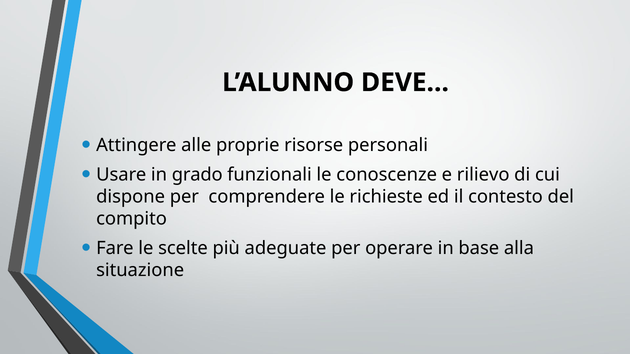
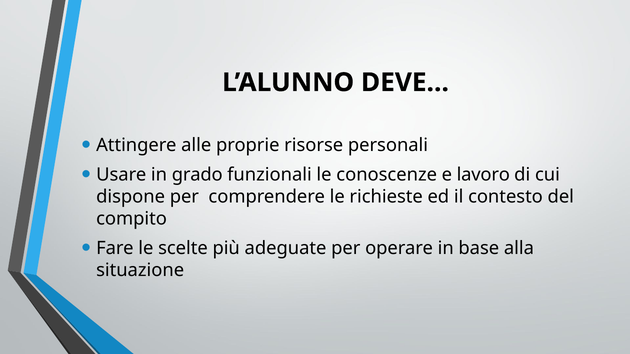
rilievo: rilievo -> lavoro
